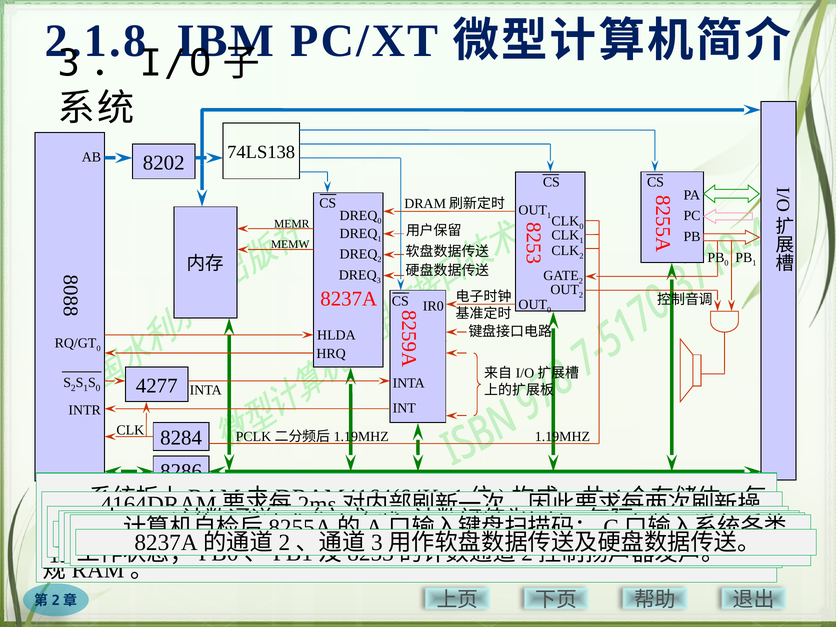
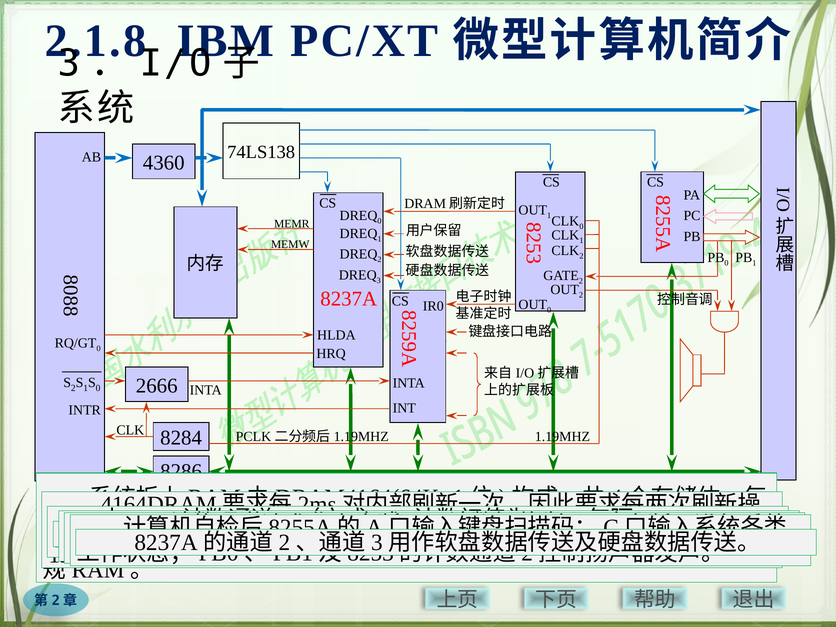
8202: 8202 -> 4360
4277: 4277 -> 2666
